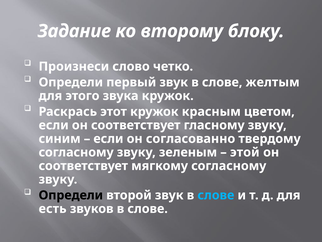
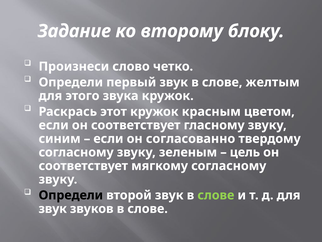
этой: этой -> цель
слове at (216, 195) colour: light blue -> light green
есть at (53, 208): есть -> звук
